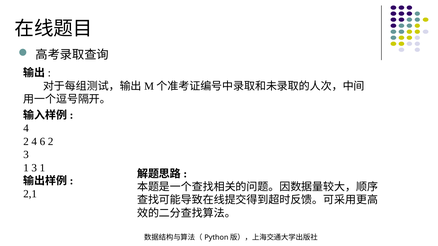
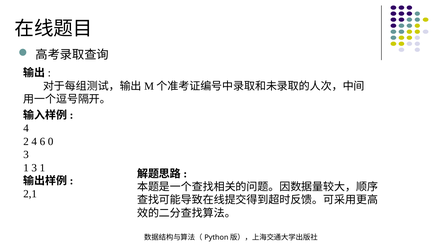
6 2: 2 -> 0
